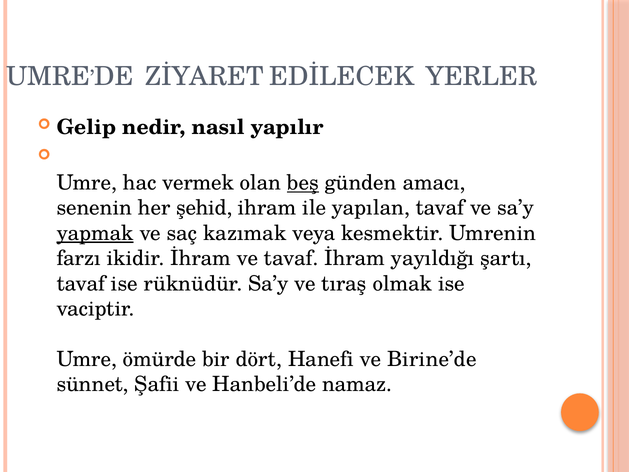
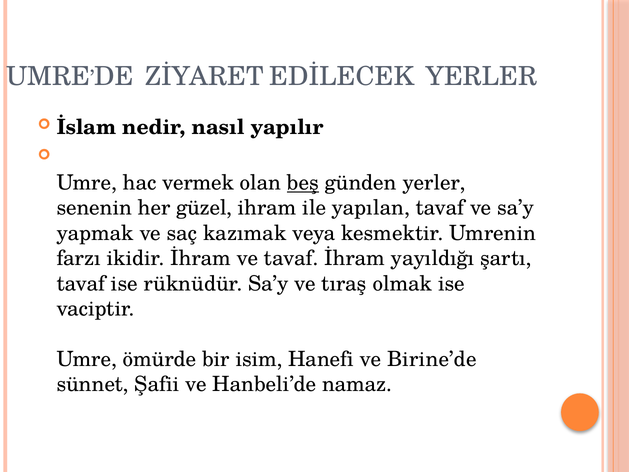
Gelip: Gelip -> İslam
günden amacı: amacı -> yerler
şehid: şehid -> güzel
yapmak underline: present -> none
dört: dört -> isim
